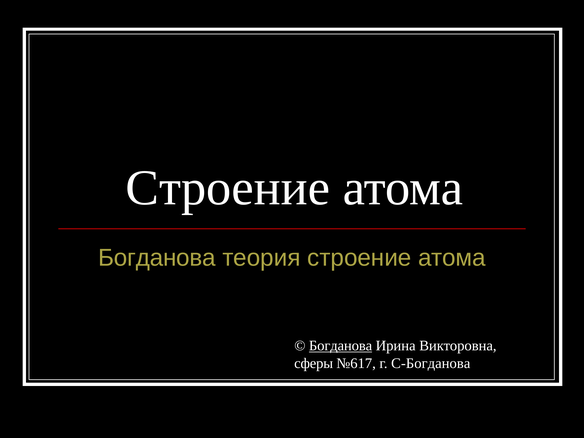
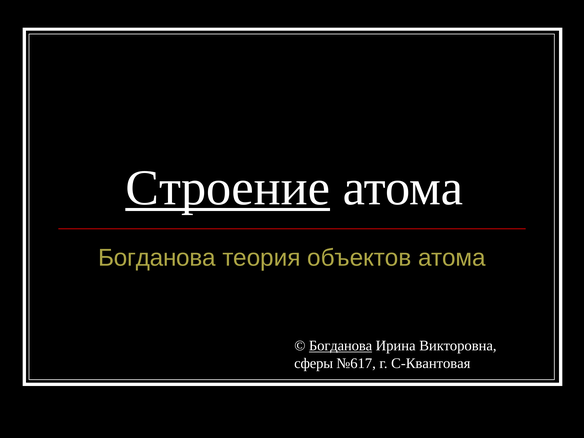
Строение at (228, 188) underline: none -> present
теория строение: строение -> объектов
С-Богданова: С-Богданова -> С-Квантовая
